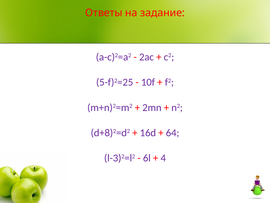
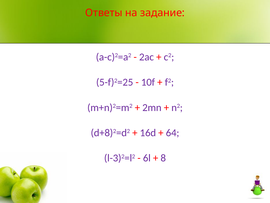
4: 4 -> 8
